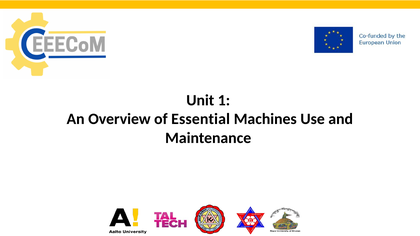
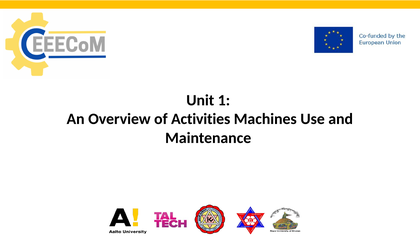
Essential: Essential -> Activities
